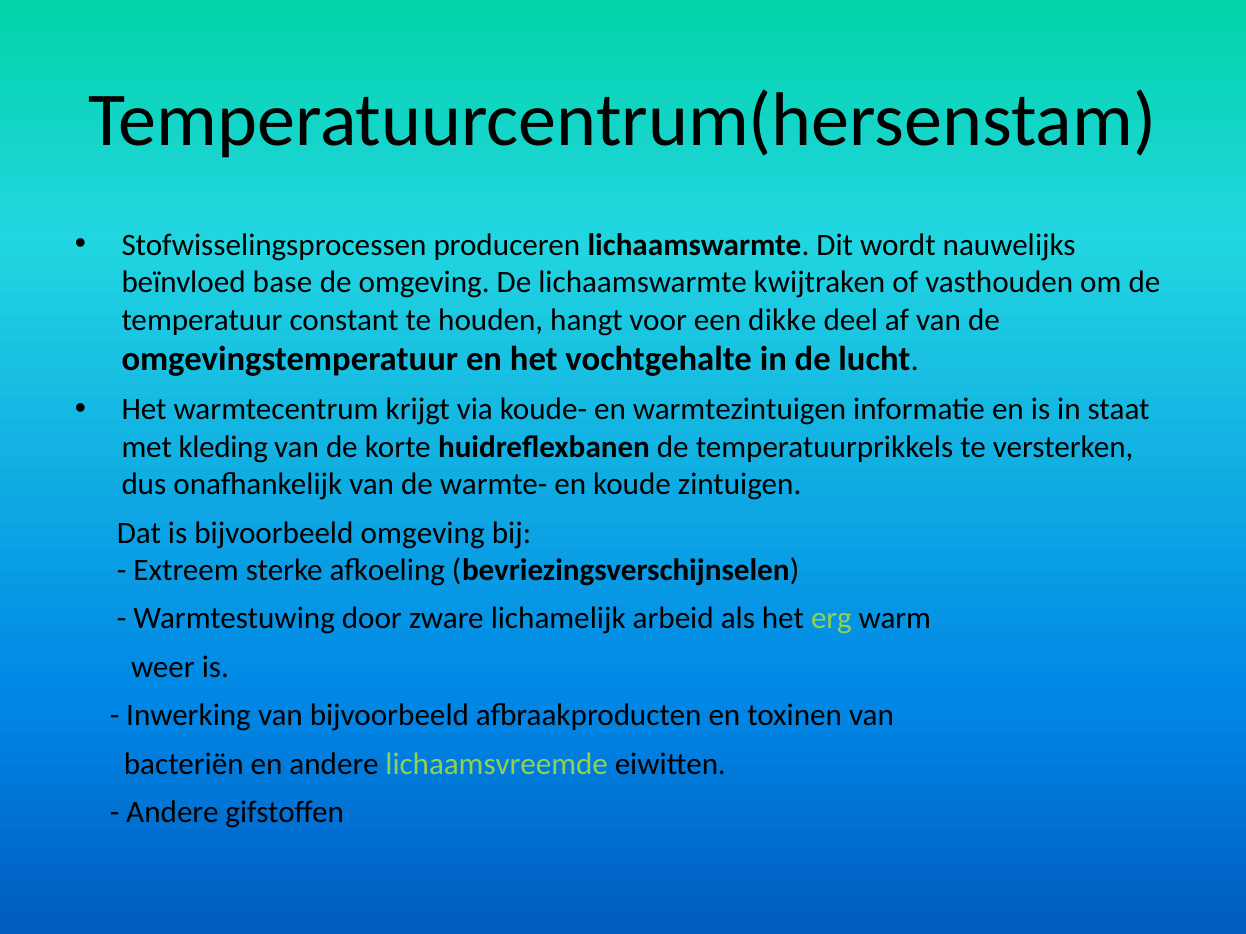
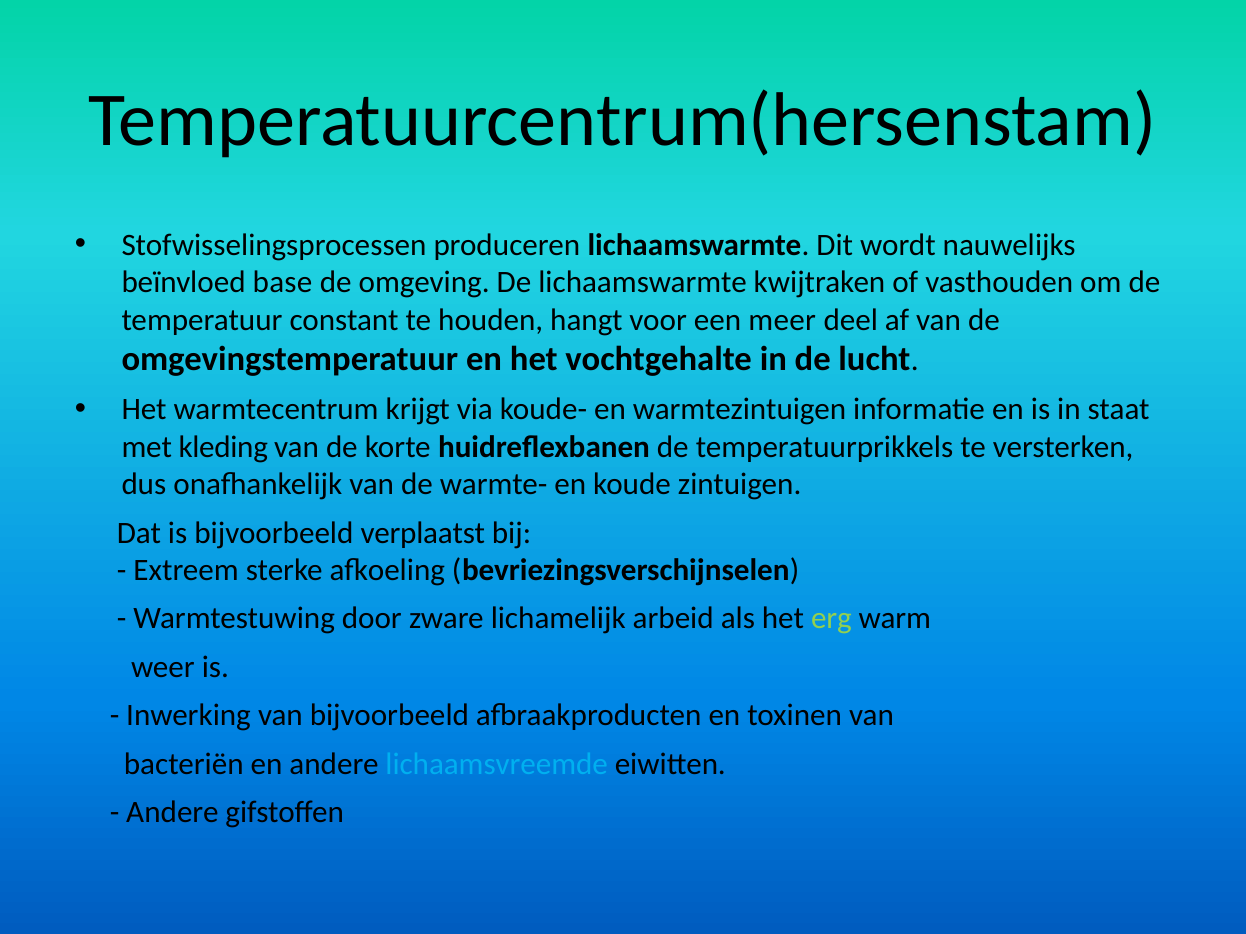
dikke: dikke -> meer
bijvoorbeeld omgeving: omgeving -> verplaatst
lichaamsvreemde colour: light green -> light blue
